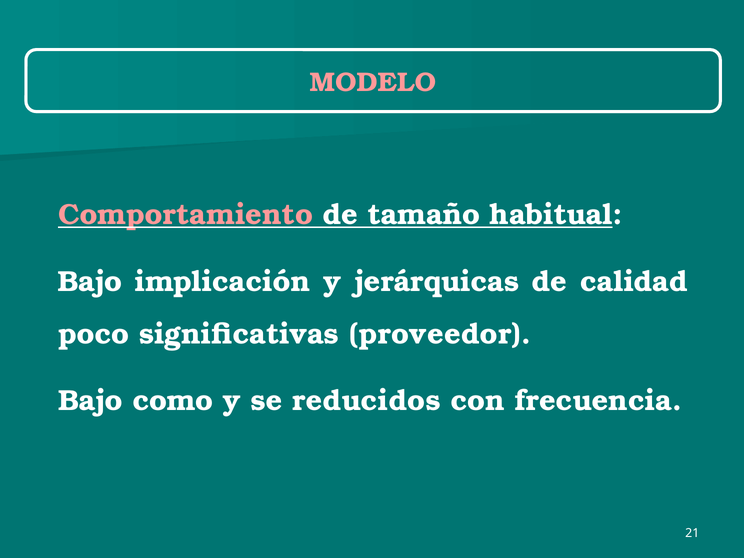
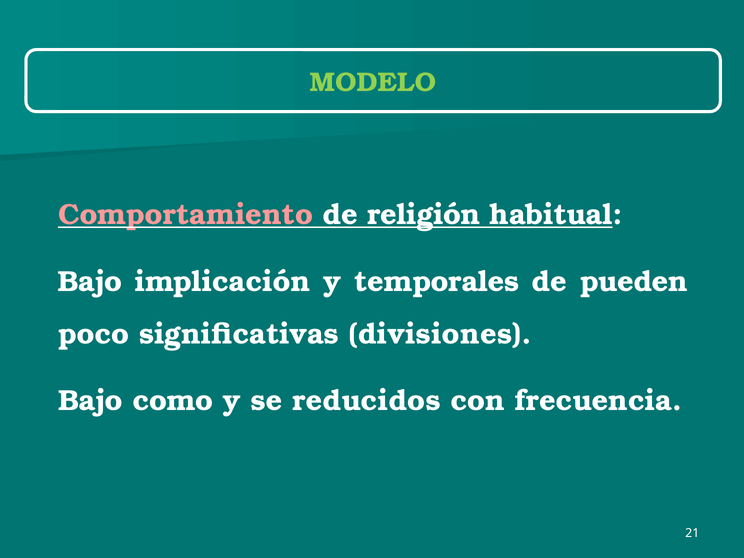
MODELO colour: pink -> light green
tamaño: tamaño -> religión
jerárquicas: jerárquicas -> temporales
calidad: calidad -> pueden
proveedor: proveedor -> divisiones
